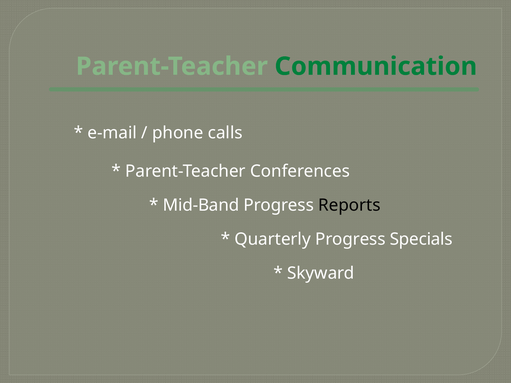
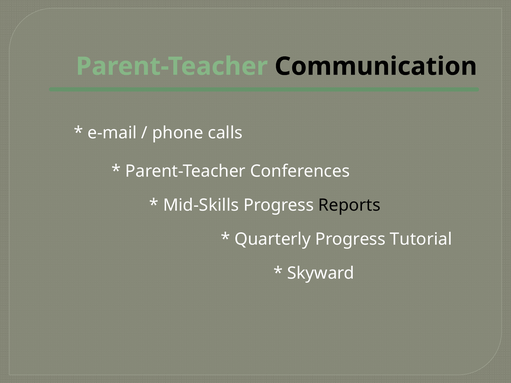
Communication colour: green -> black
Mid-Band: Mid-Band -> Mid-Skills
Specials: Specials -> Tutorial
